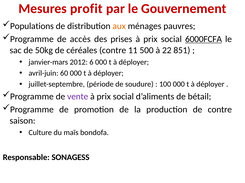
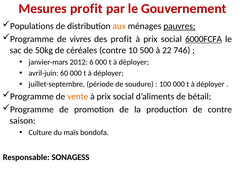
pauvres underline: none -> present
accès: accès -> vivres
des prises: prises -> profit
11: 11 -> 10
851: 851 -> 746
vente colour: purple -> orange
